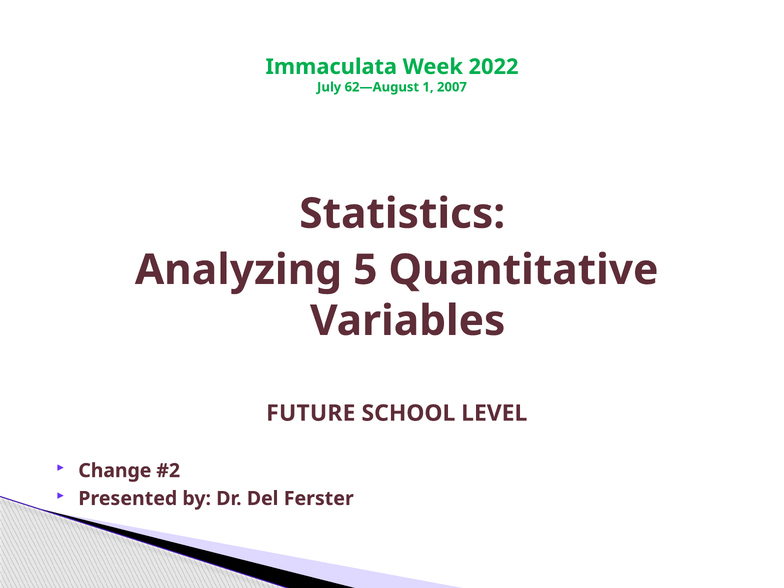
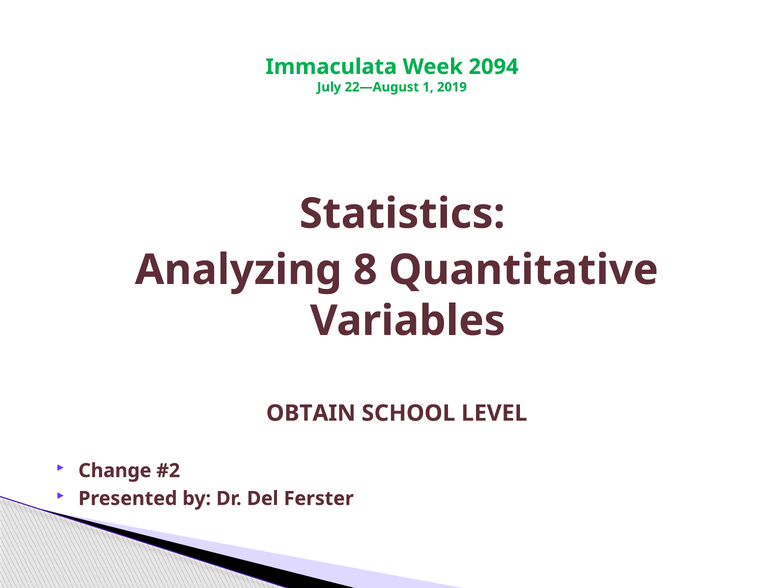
2022: 2022 -> 2094
62—August: 62—August -> 22—August
2007: 2007 -> 2019
5: 5 -> 8
FUTURE: FUTURE -> OBTAIN
